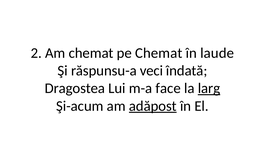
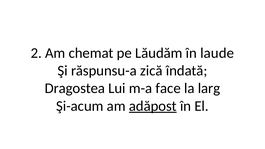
pe Chemat: Chemat -> Lăudăm
veci: veci -> zică
larg underline: present -> none
